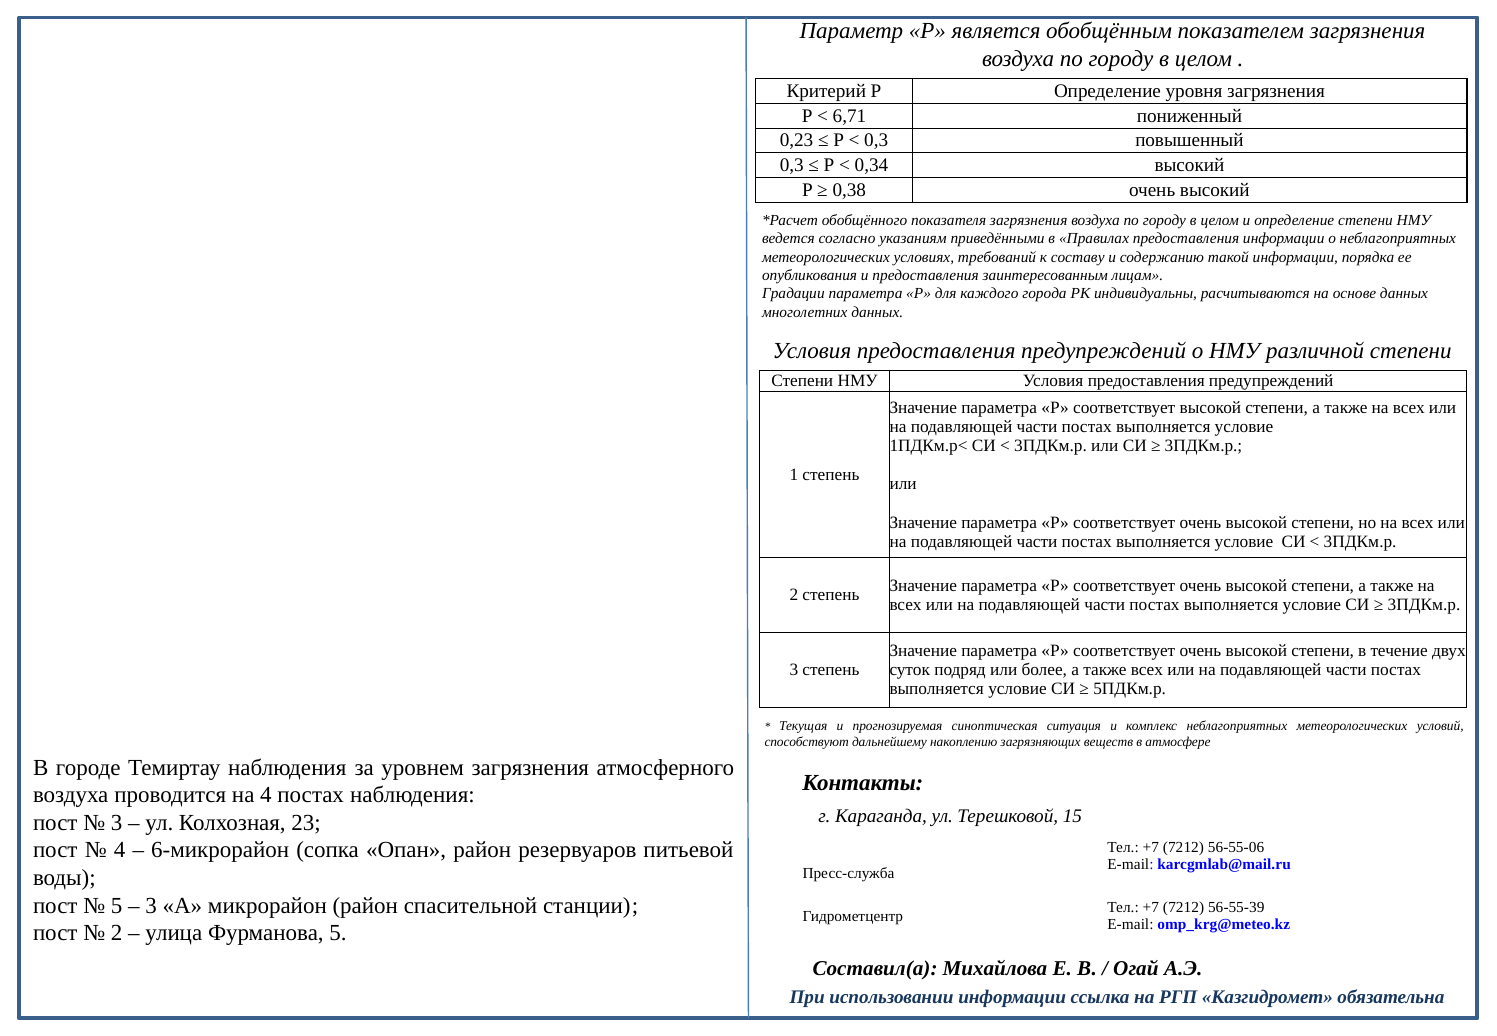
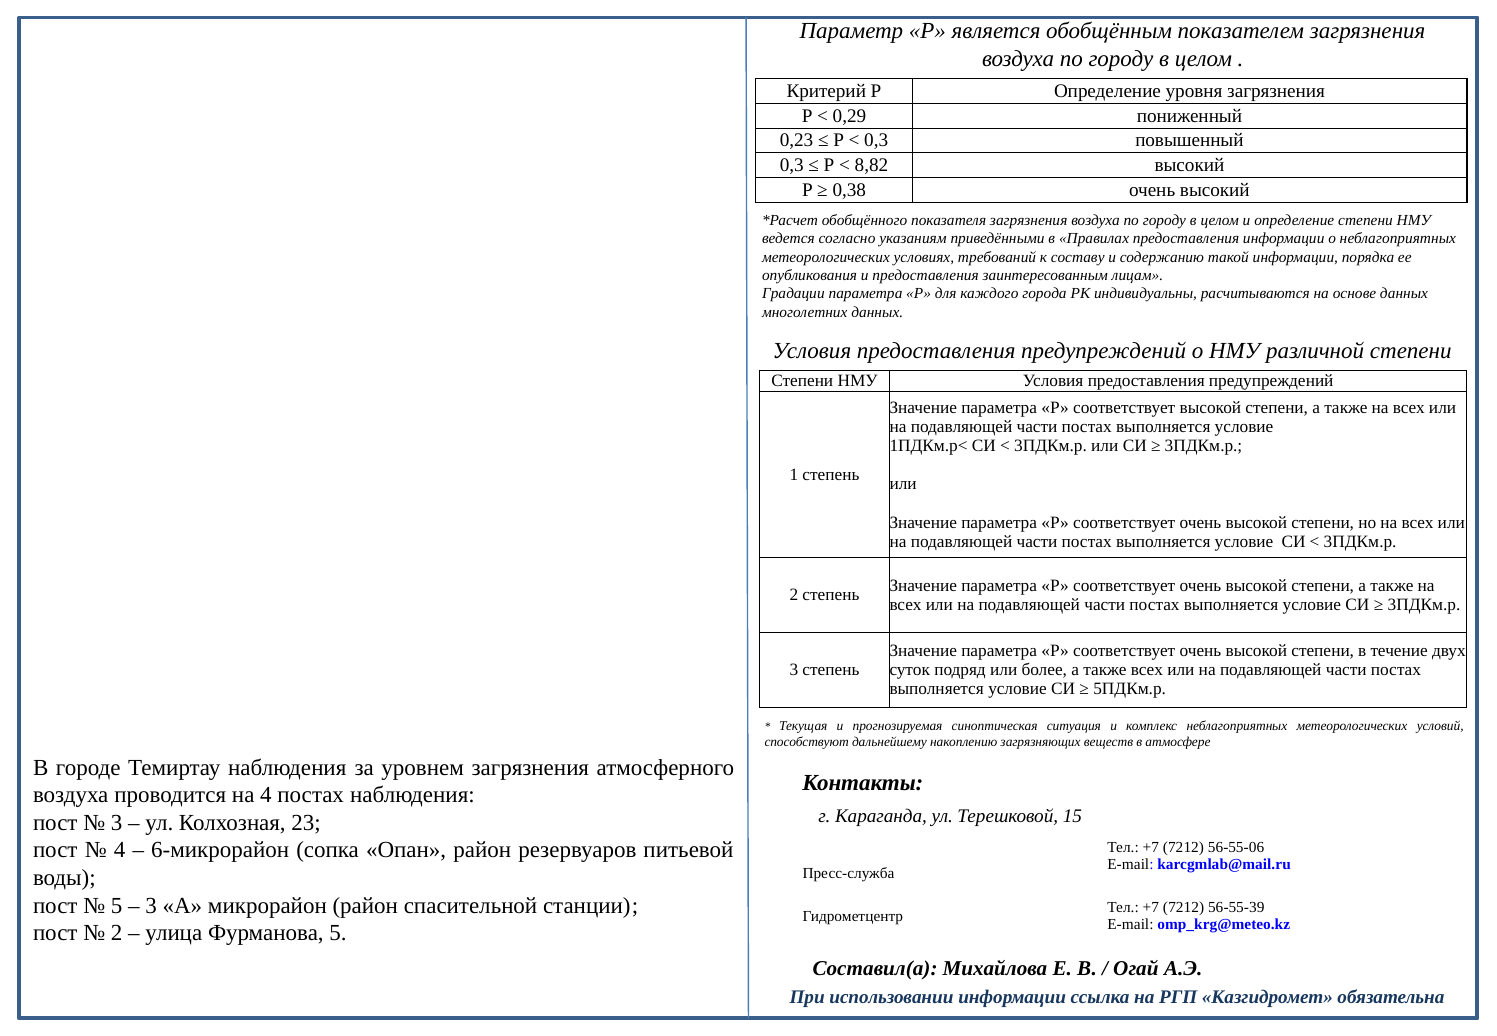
6,71: 6,71 -> 0,29
0,34: 0,34 -> 8,82
